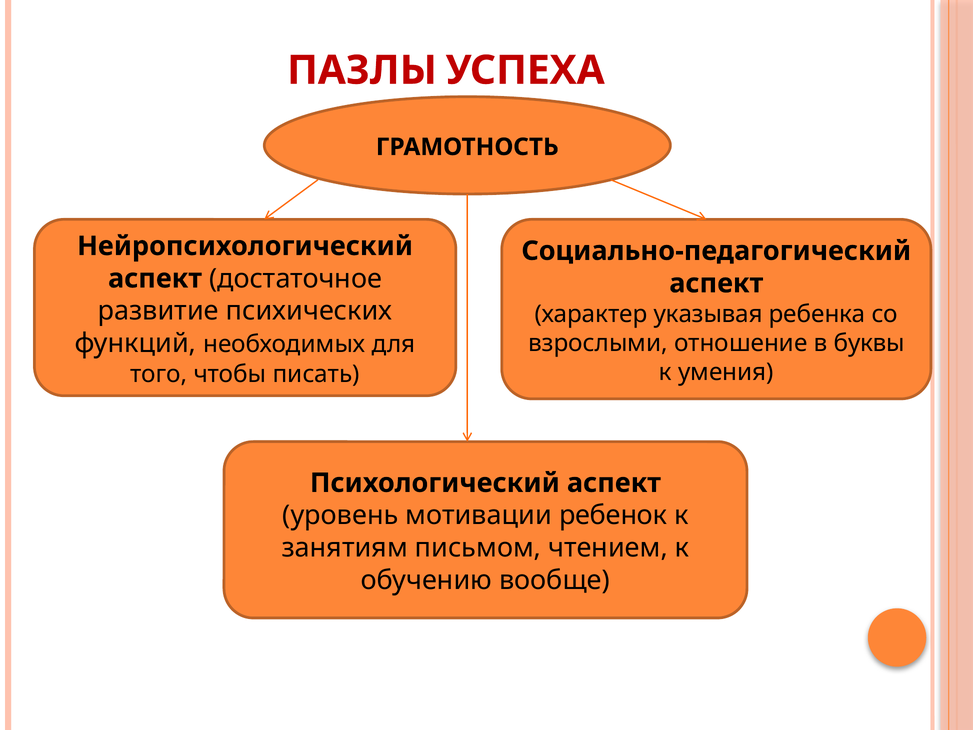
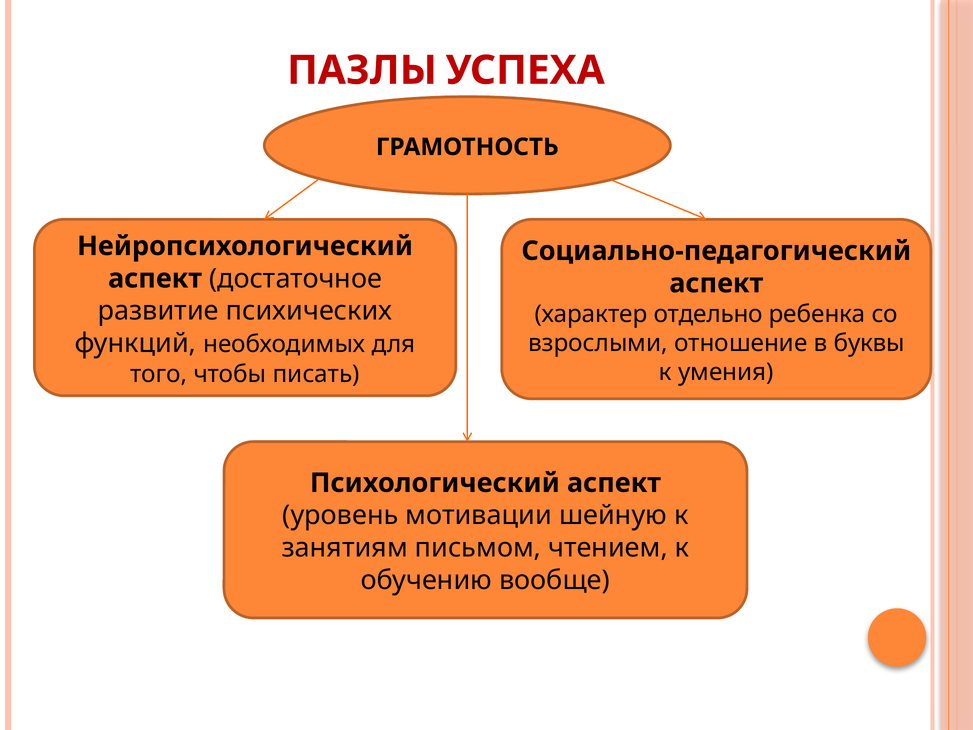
указывая: указывая -> отдельно
ребенок: ребенок -> шейную
